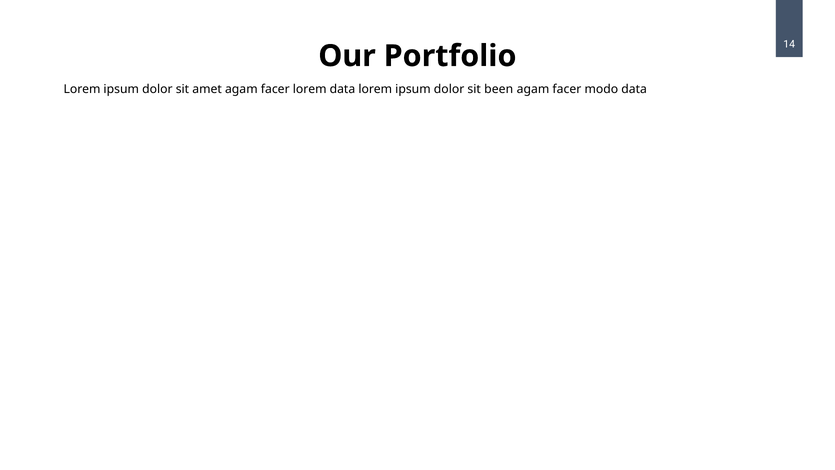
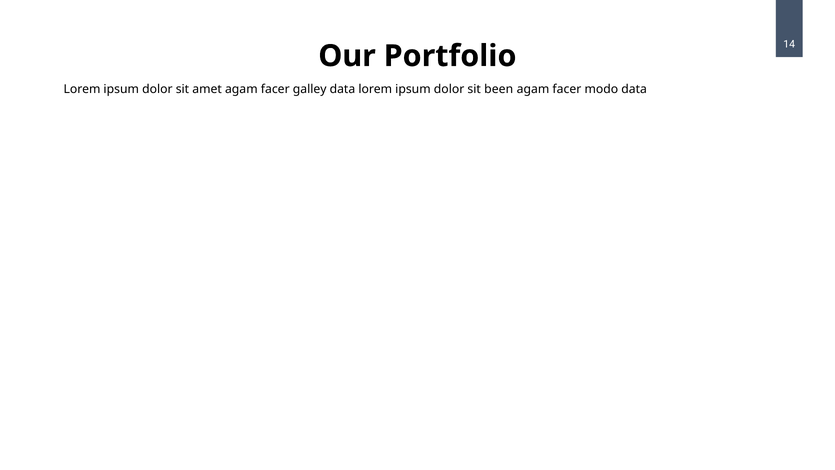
facer lorem: lorem -> galley
